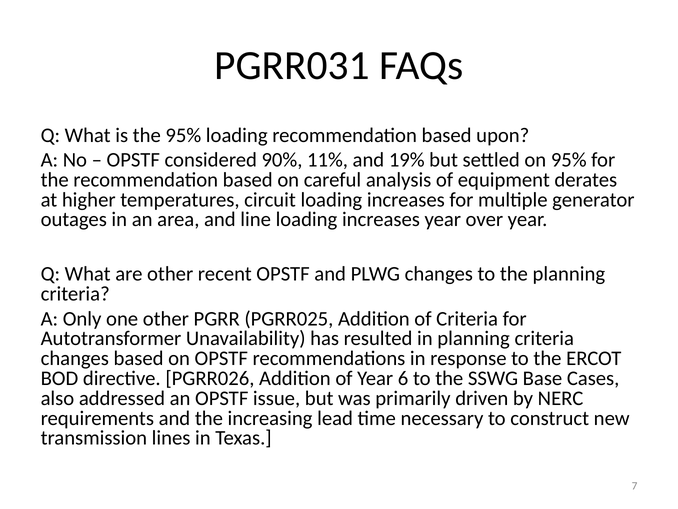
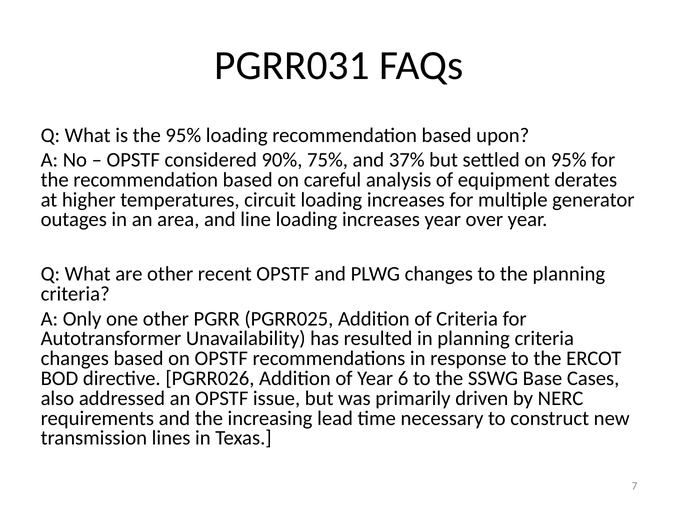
11%: 11% -> 75%
19%: 19% -> 37%
